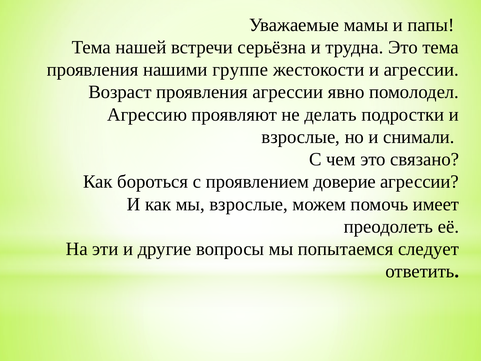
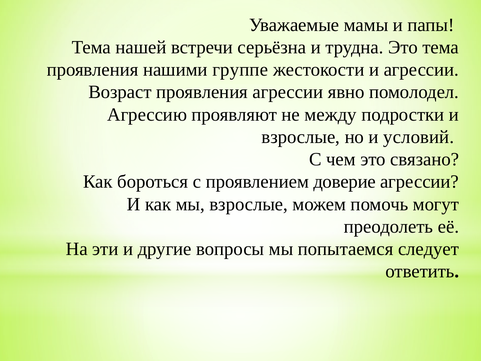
делать: делать -> между
снимали: снимали -> условий
имеет: имеет -> могут
